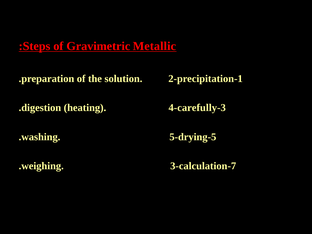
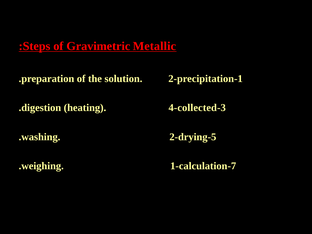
4-carefully: 4-carefully -> 4-collected
5-drying: 5-drying -> 2-drying
3-calculation: 3-calculation -> 1-calculation
